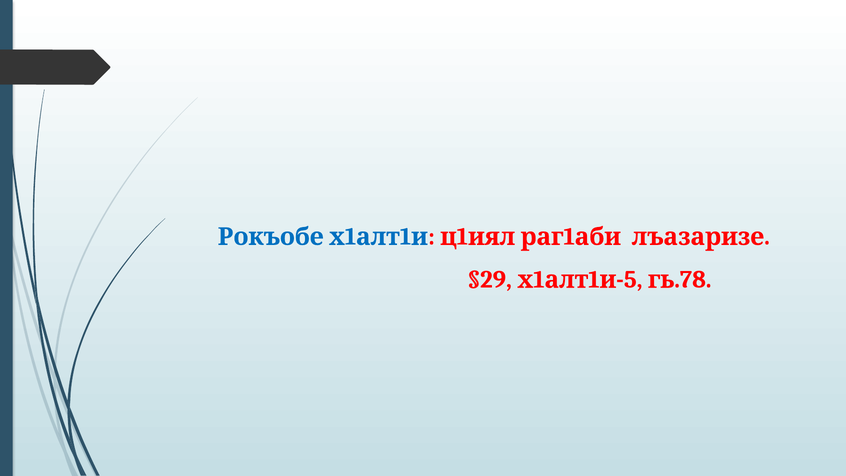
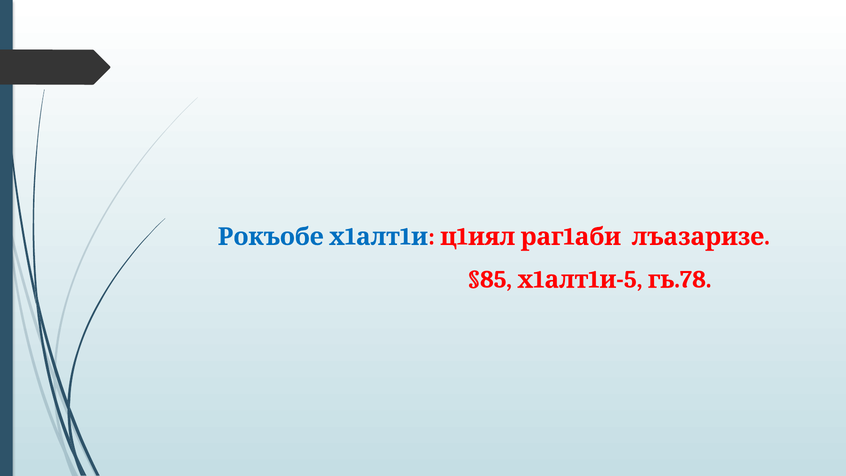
§29: §29 -> §85
